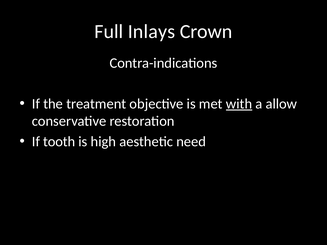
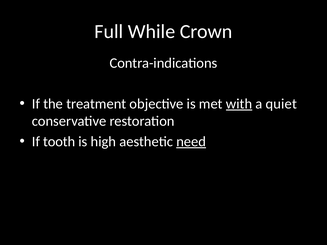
Inlays: Inlays -> While
allow: allow -> quiet
need underline: none -> present
